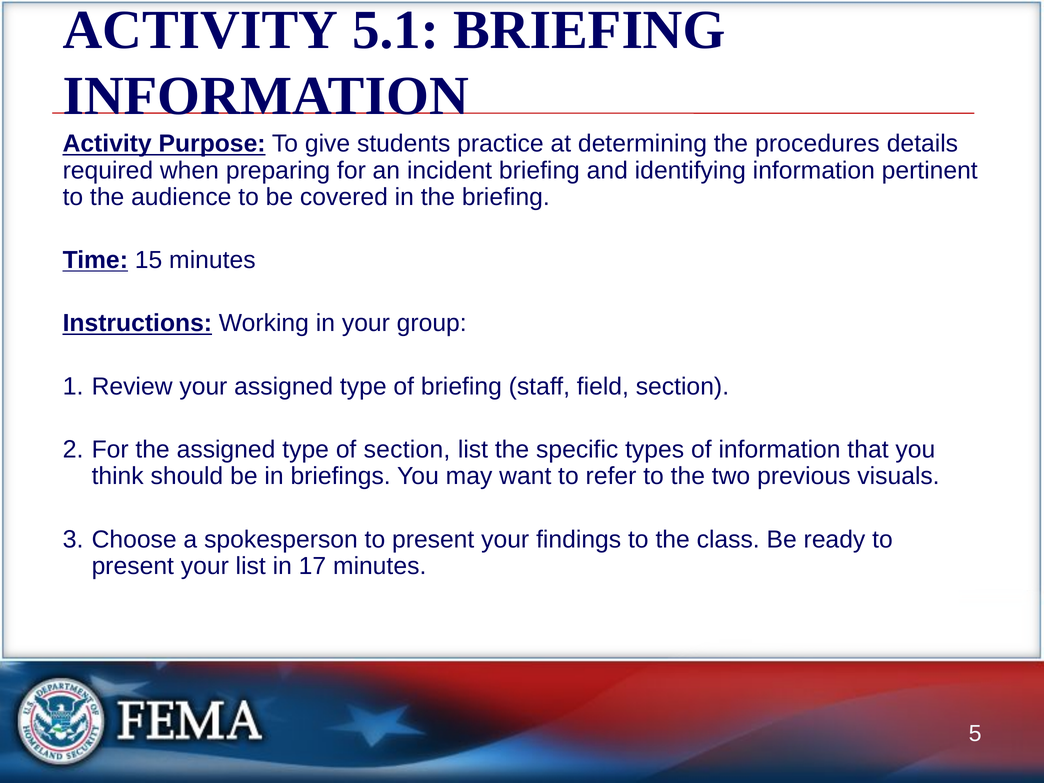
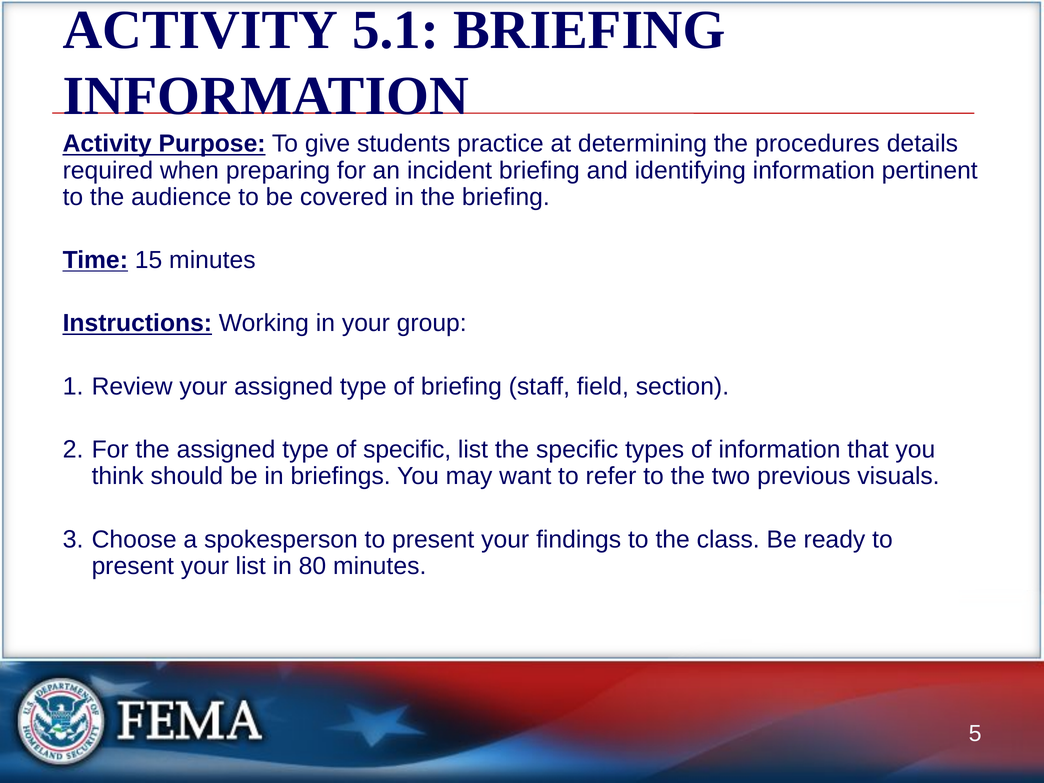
of section: section -> specific
17: 17 -> 80
